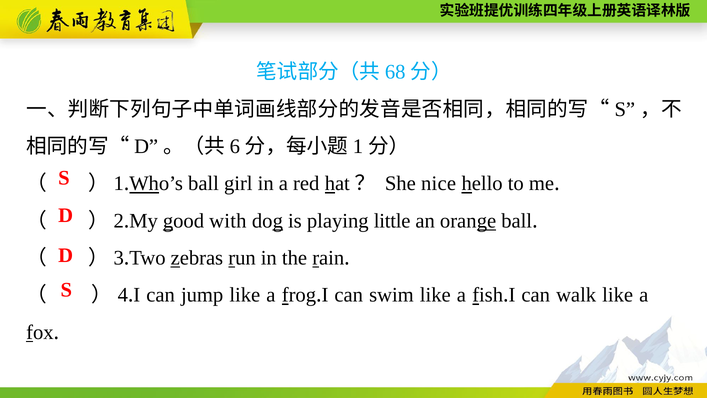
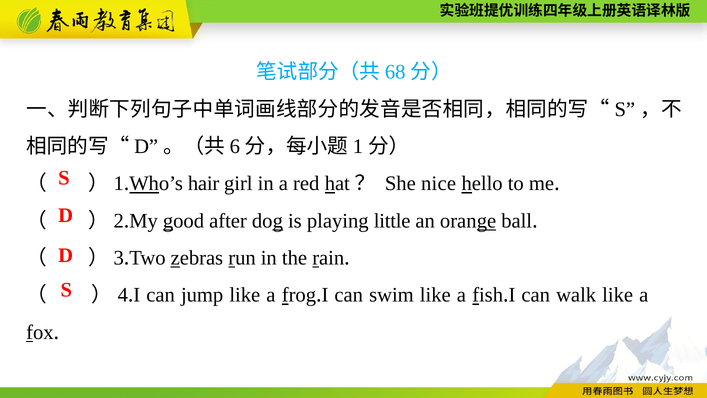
ball at (204, 184): ball -> hair
with: with -> after
